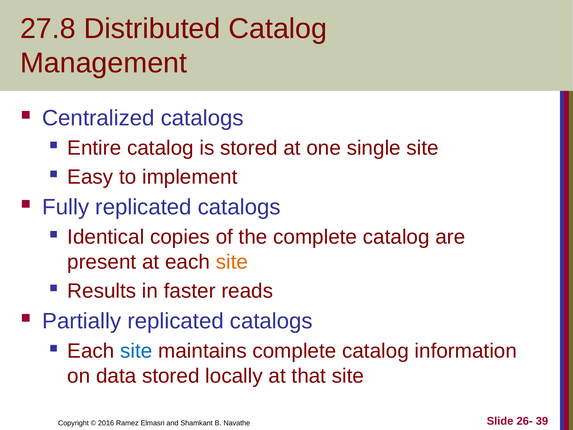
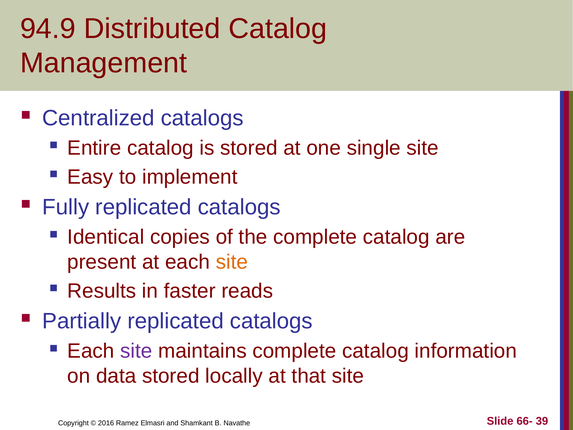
27.8: 27.8 -> 94.9
site at (136, 351) colour: blue -> purple
26-: 26- -> 66-
